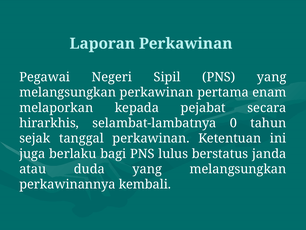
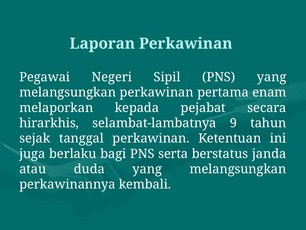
0: 0 -> 9
lulus: lulus -> serta
